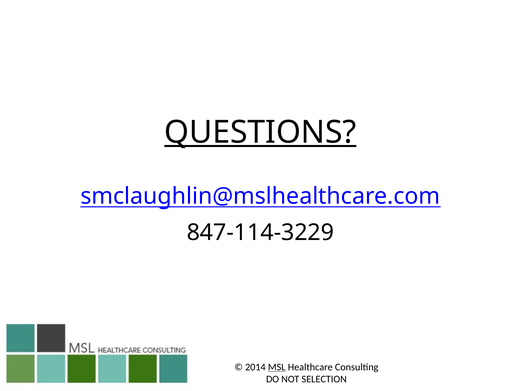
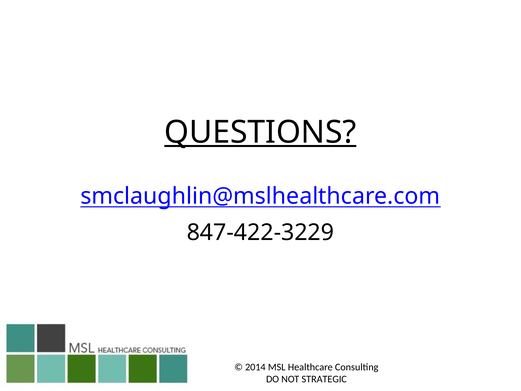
847-114-3229: 847-114-3229 -> 847-422-3229
MSL underline: present -> none
SELECTION: SELECTION -> STRATEGIC
